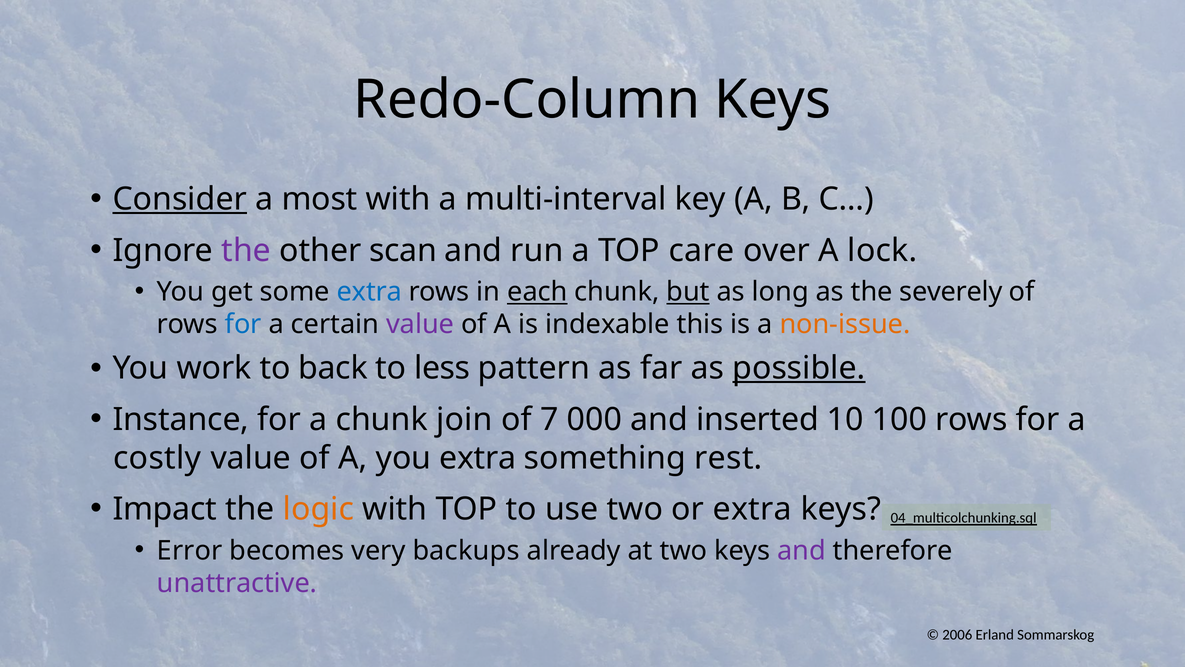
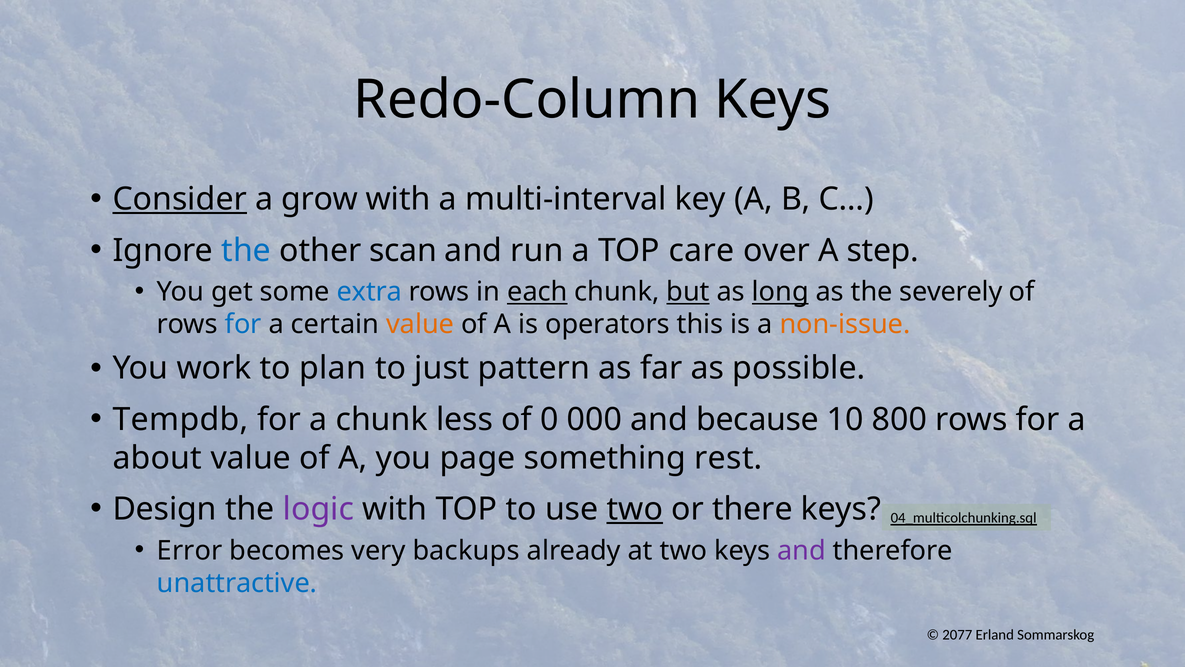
most: most -> grow
the at (246, 250) colour: purple -> blue
lock: lock -> step
long underline: none -> present
value at (420, 324) colour: purple -> orange
indexable: indexable -> operators
back: back -> plan
less: less -> just
possible underline: present -> none
Instance: Instance -> Tempdb
join: join -> less
7: 7 -> 0
inserted: inserted -> because
100: 100 -> 800
costly: costly -> about
you extra: extra -> page
Impact: Impact -> Design
logic colour: orange -> purple
two at (635, 509) underline: none -> present
or extra: extra -> there
unattractive colour: purple -> blue
2006: 2006 -> 2077
